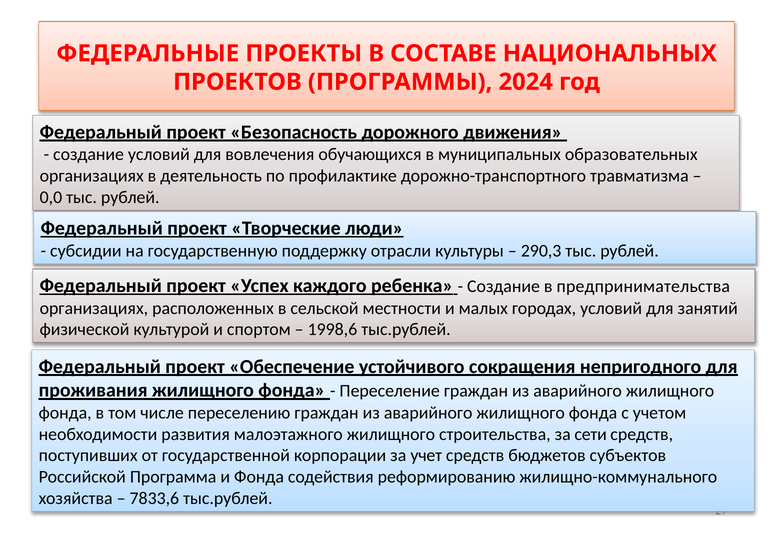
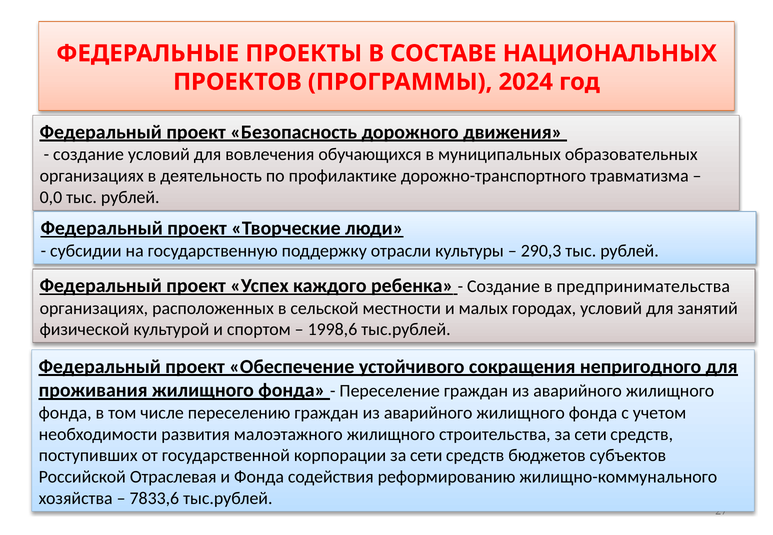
корпорации за учет: учет -> сети
Программа: Программа -> Отраслевая
